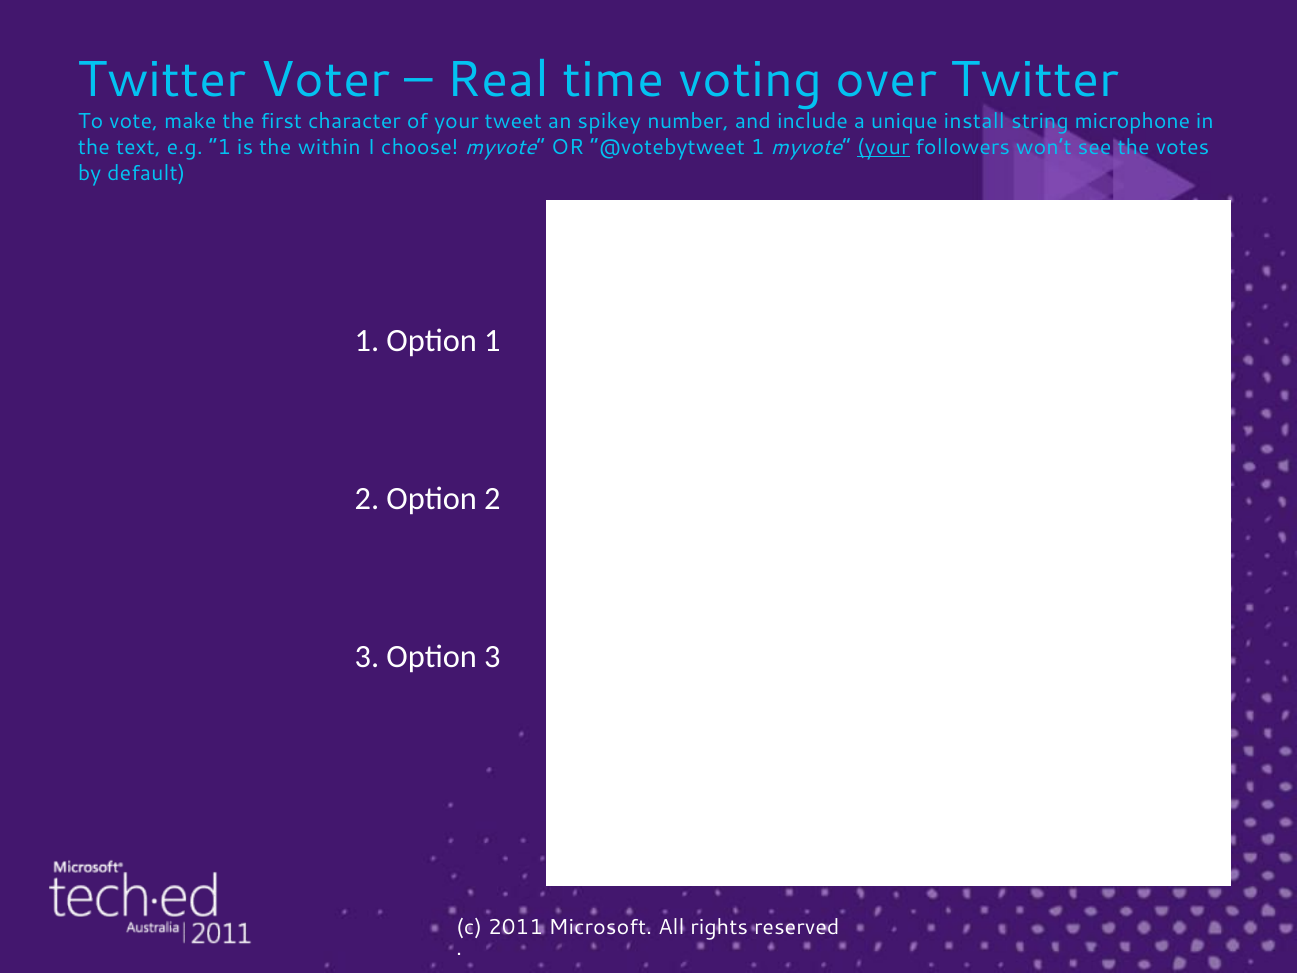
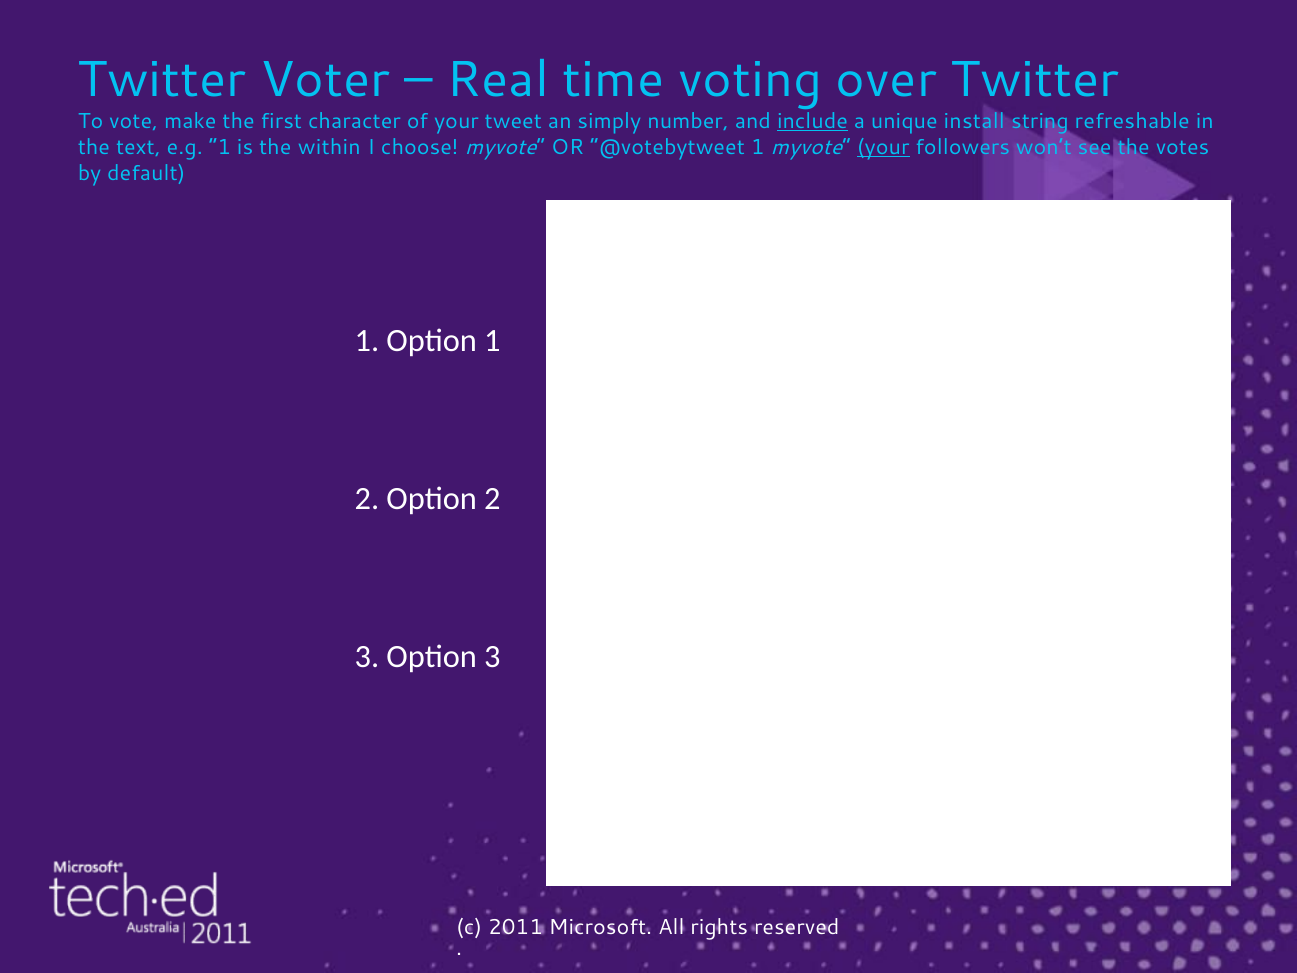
spikey: spikey -> simply
include underline: none -> present
microphone: microphone -> refreshable
